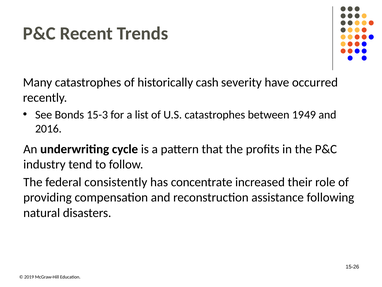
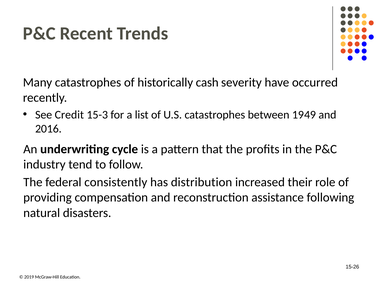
Bonds: Bonds -> Credit
concentrate: concentrate -> distribution
